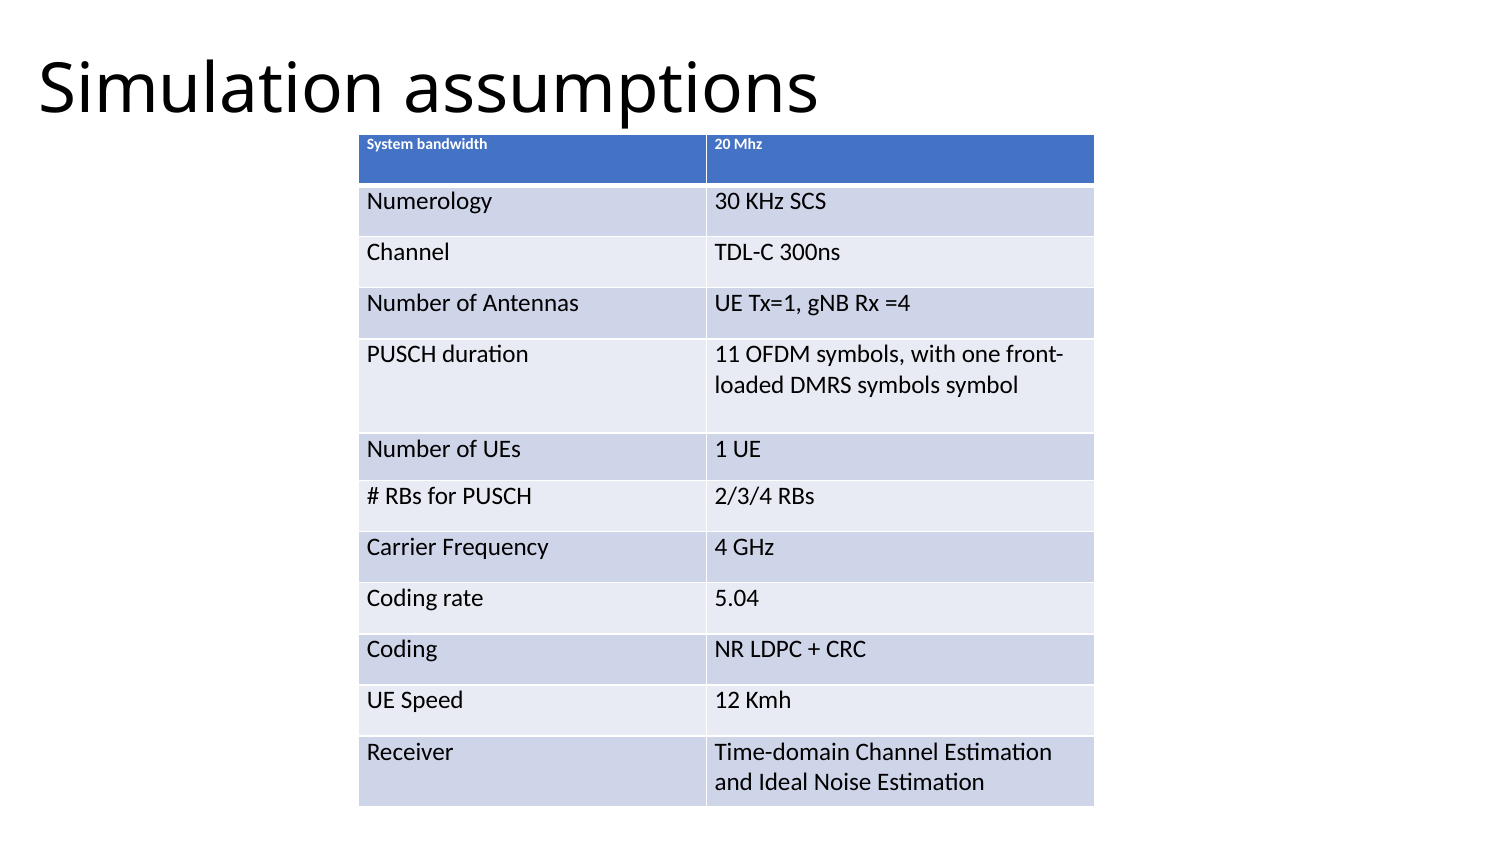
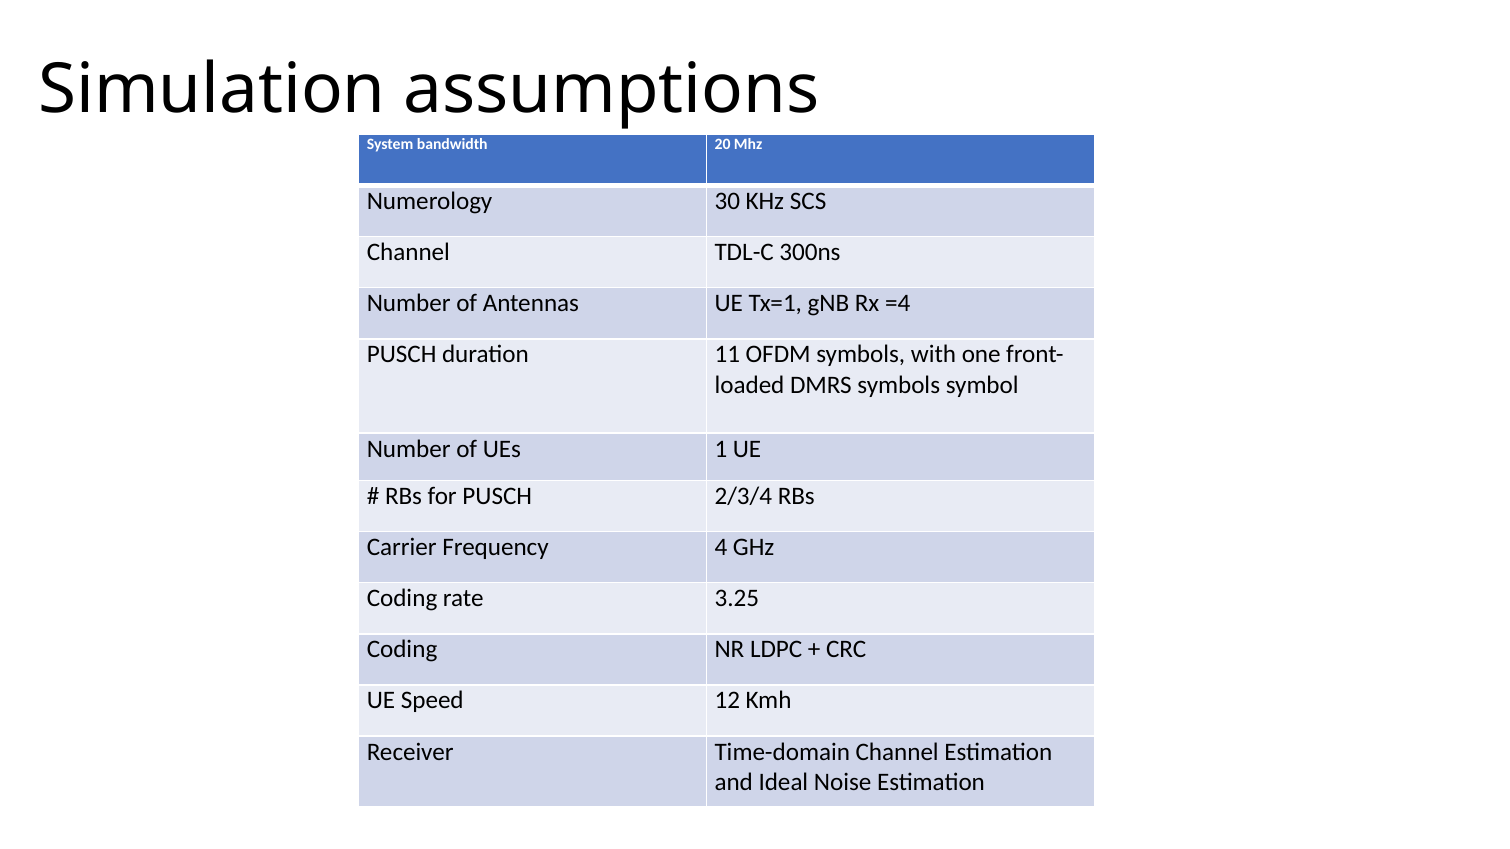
5.04: 5.04 -> 3.25
